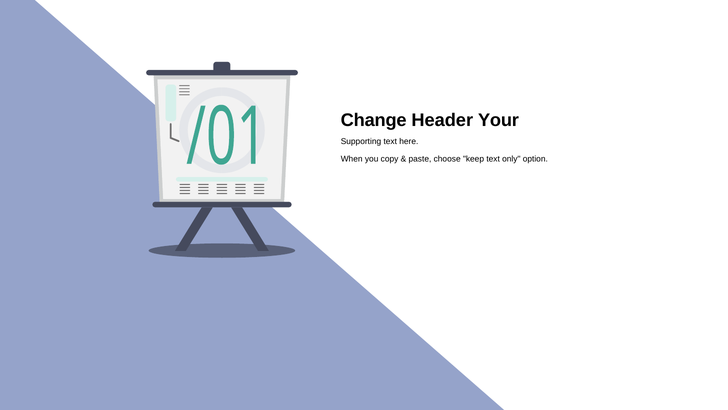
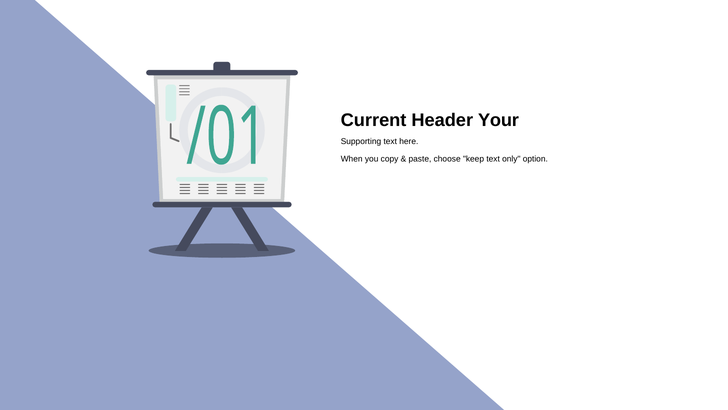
Change: Change -> Current
